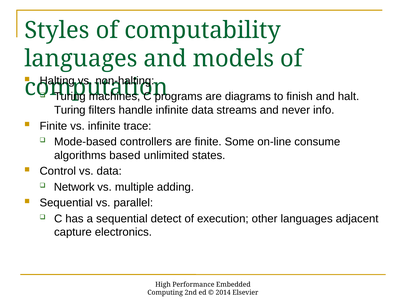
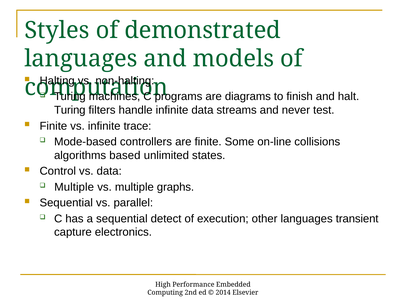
computability: computability -> demonstrated
info: info -> test
consume: consume -> collisions
Network at (74, 187): Network -> Multiple
adding: adding -> graphs
adjacent: adjacent -> transient
